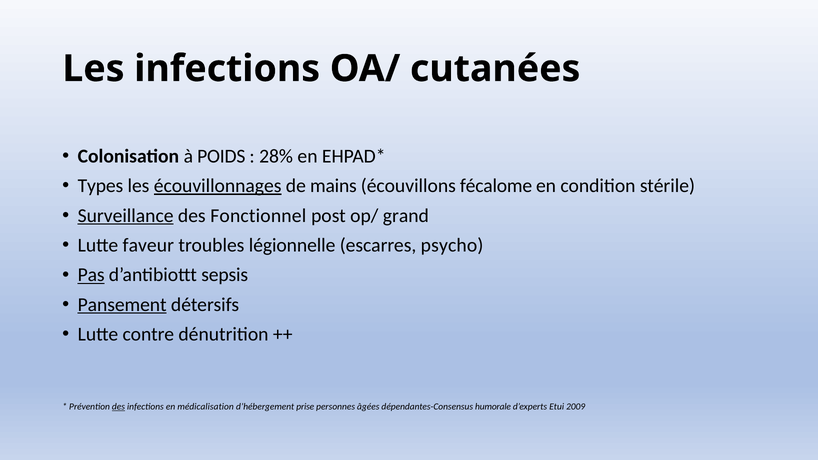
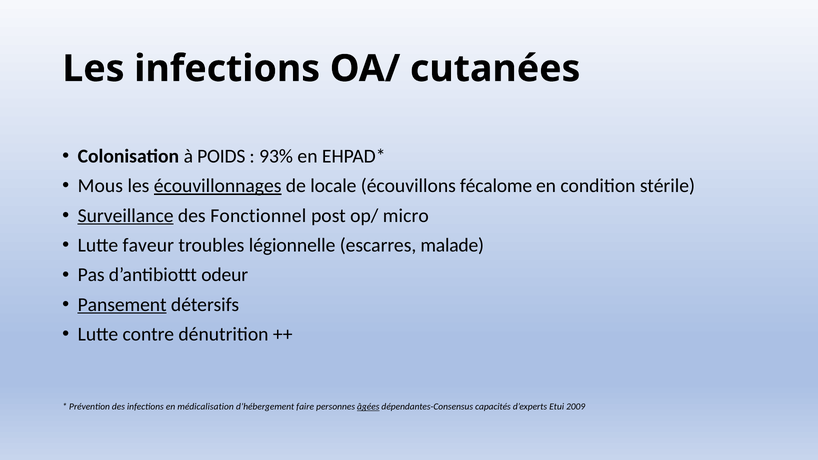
28%: 28% -> 93%
Types: Types -> Mous
mains: mains -> locale
grand: grand -> micro
psycho: psycho -> malade
Pas underline: present -> none
sepsis: sepsis -> odeur
des at (118, 407) underline: present -> none
prise: prise -> faire
âgées underline: none -> present
humorale: humorale -> capacités
